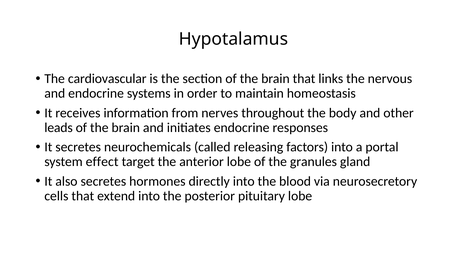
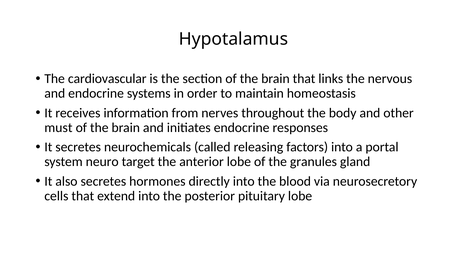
leads: leads -> must
effect: effect -> neuro
